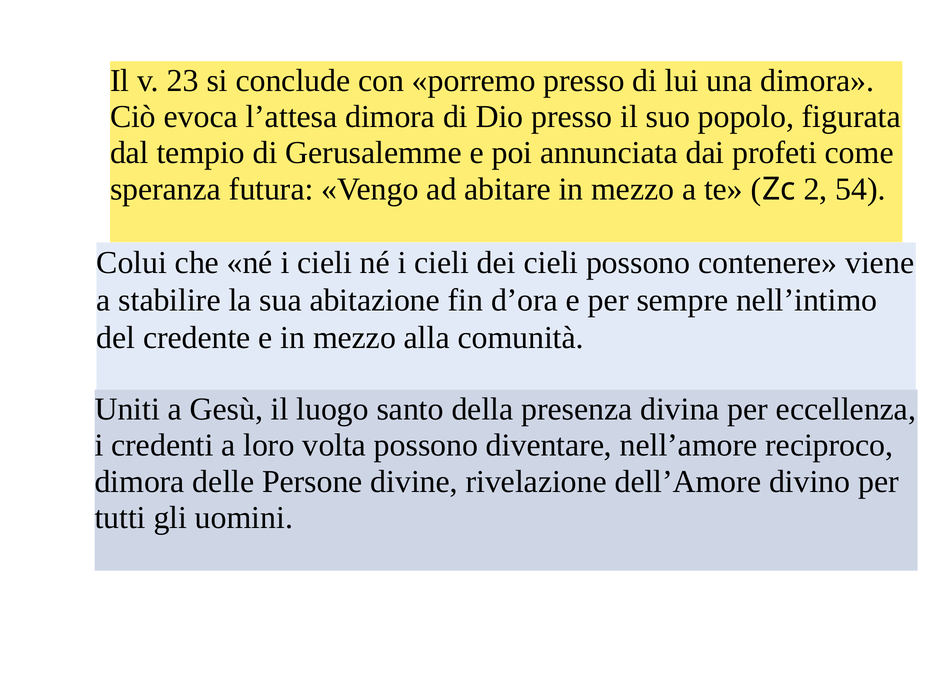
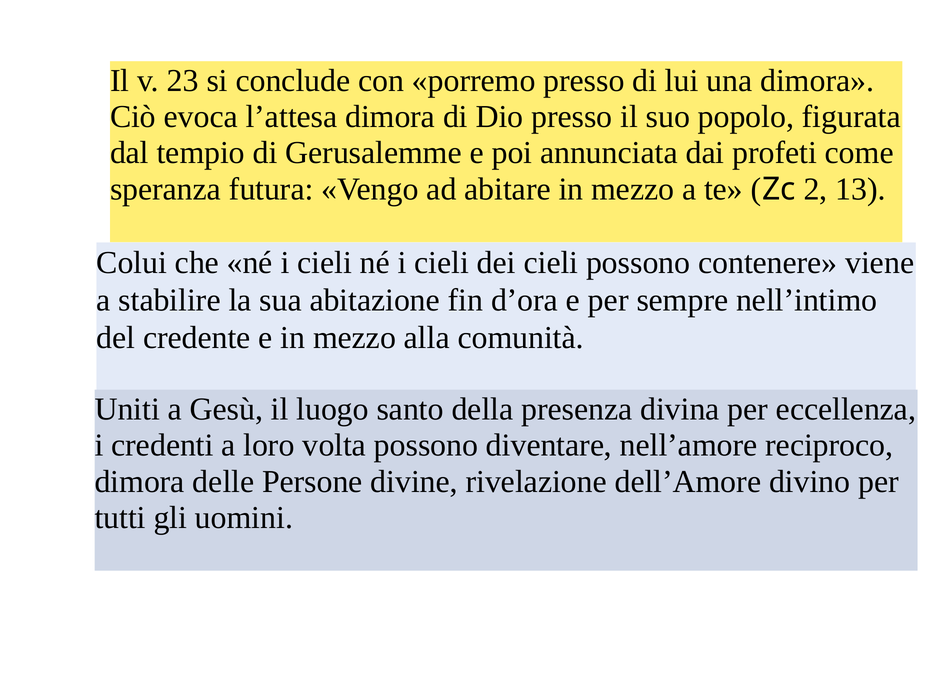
54: 54 -> 13
